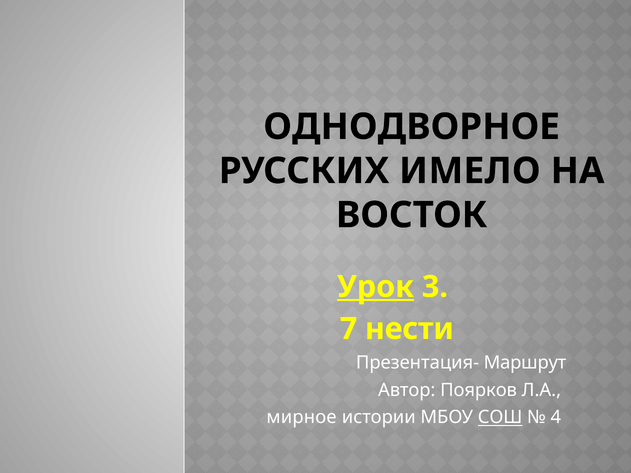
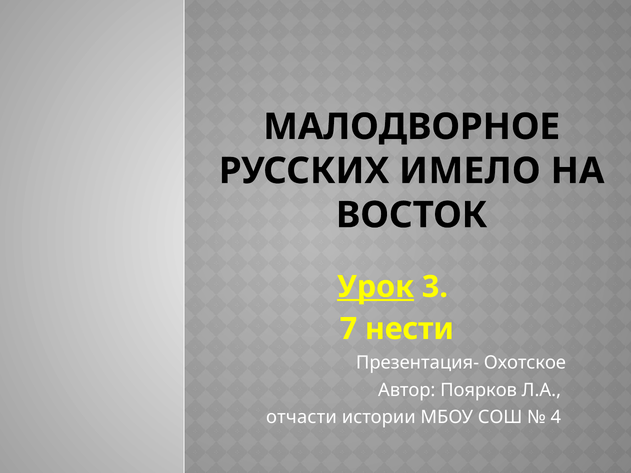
ОДНОДВОРНОЕ: ОДНОДВОРНОЕ -> МАЛОДВОРНОЕ
Маршрут: Маршрут -> Охотское
мирное: мирное -> отчасти
СОШ underline: present -> none
